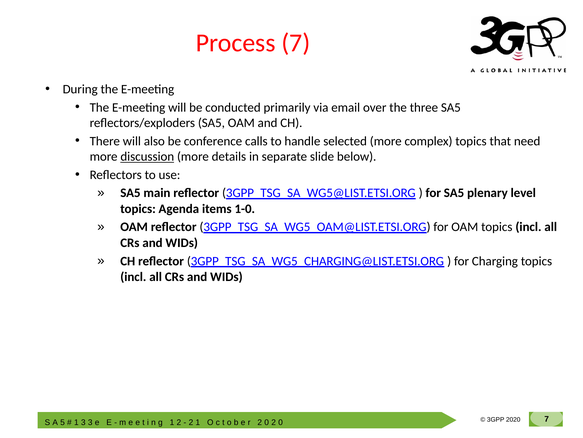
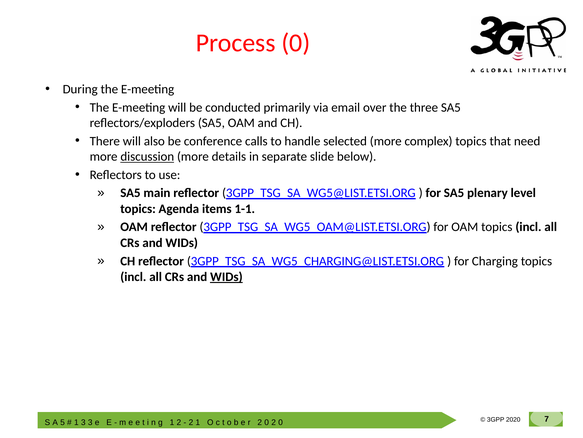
Process 7: 7 -> 0
1-0: 1-0 -> 1-1
WIDs at (226, 276) underline: none -> present
